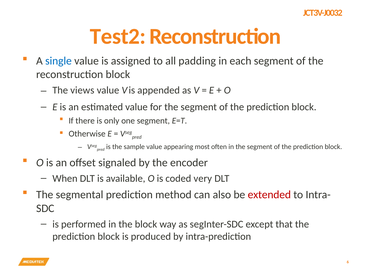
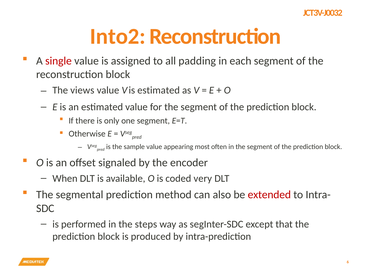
Test2: Test2 -> Into2
single colour: blue -> red
is appended: appended -> estimated
the block: block -> steps
